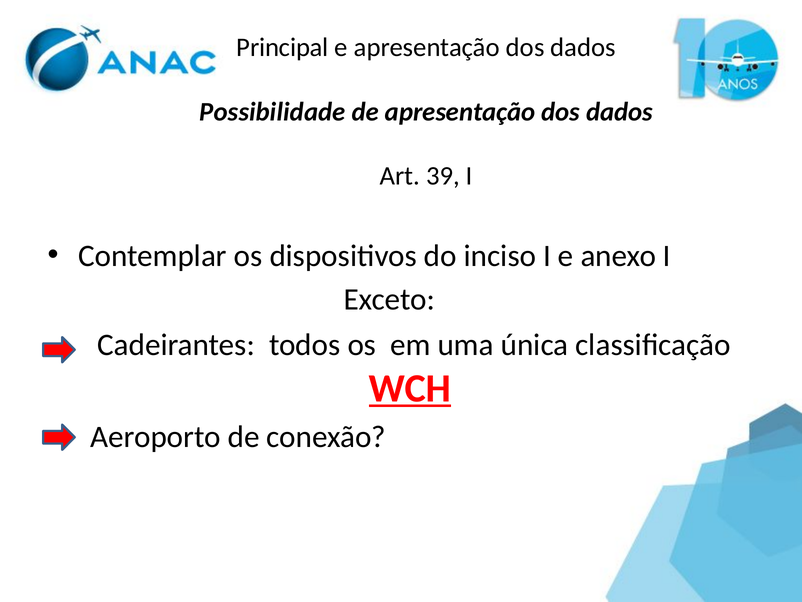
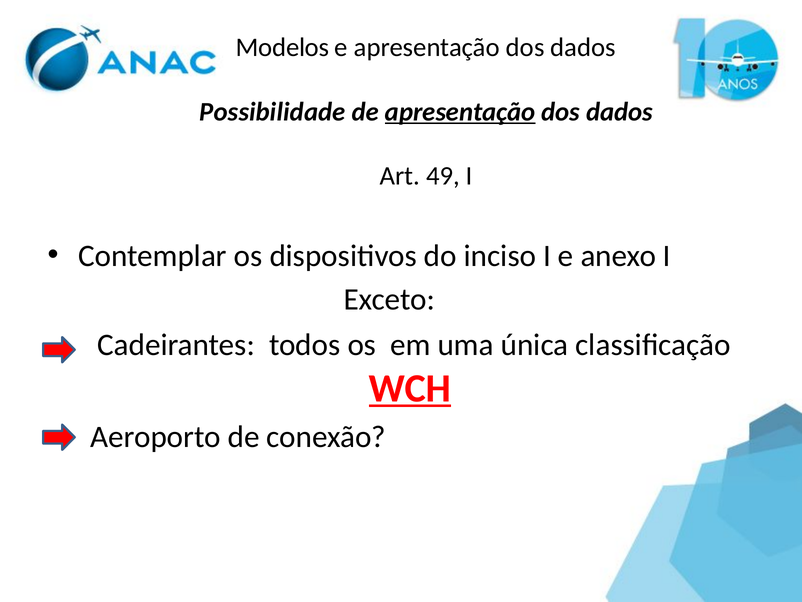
Principal: Principal -> Modelos
apresentação at (460, 112) underline: none -> present
39: 39 -> 49
